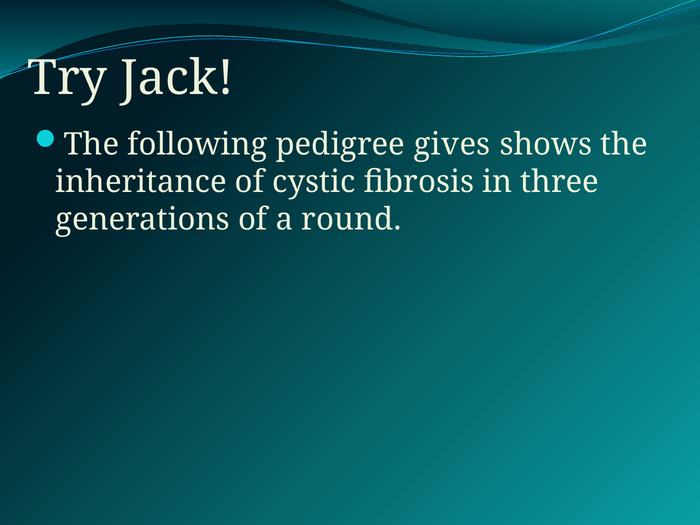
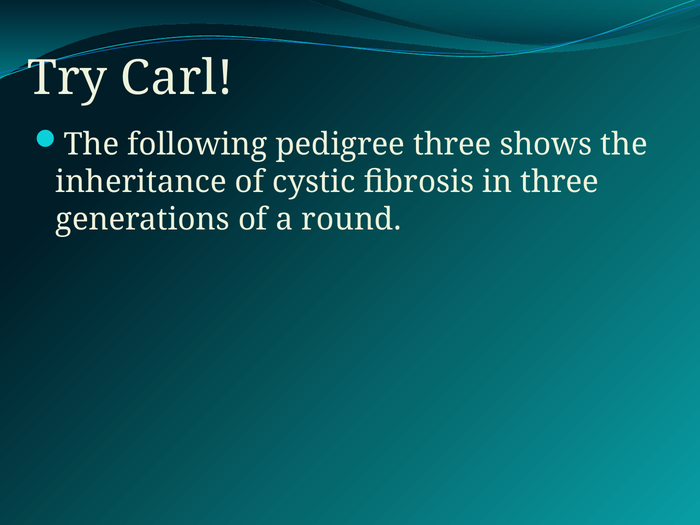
Jack: Jack -> Carl
pedigree gives: gives -> three
